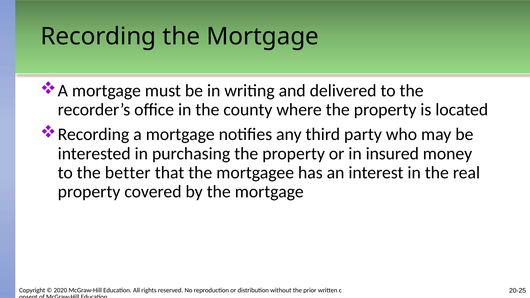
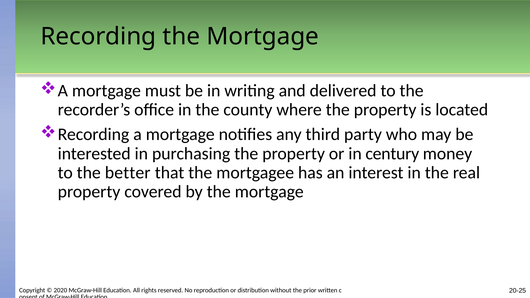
insured: insured -> century
